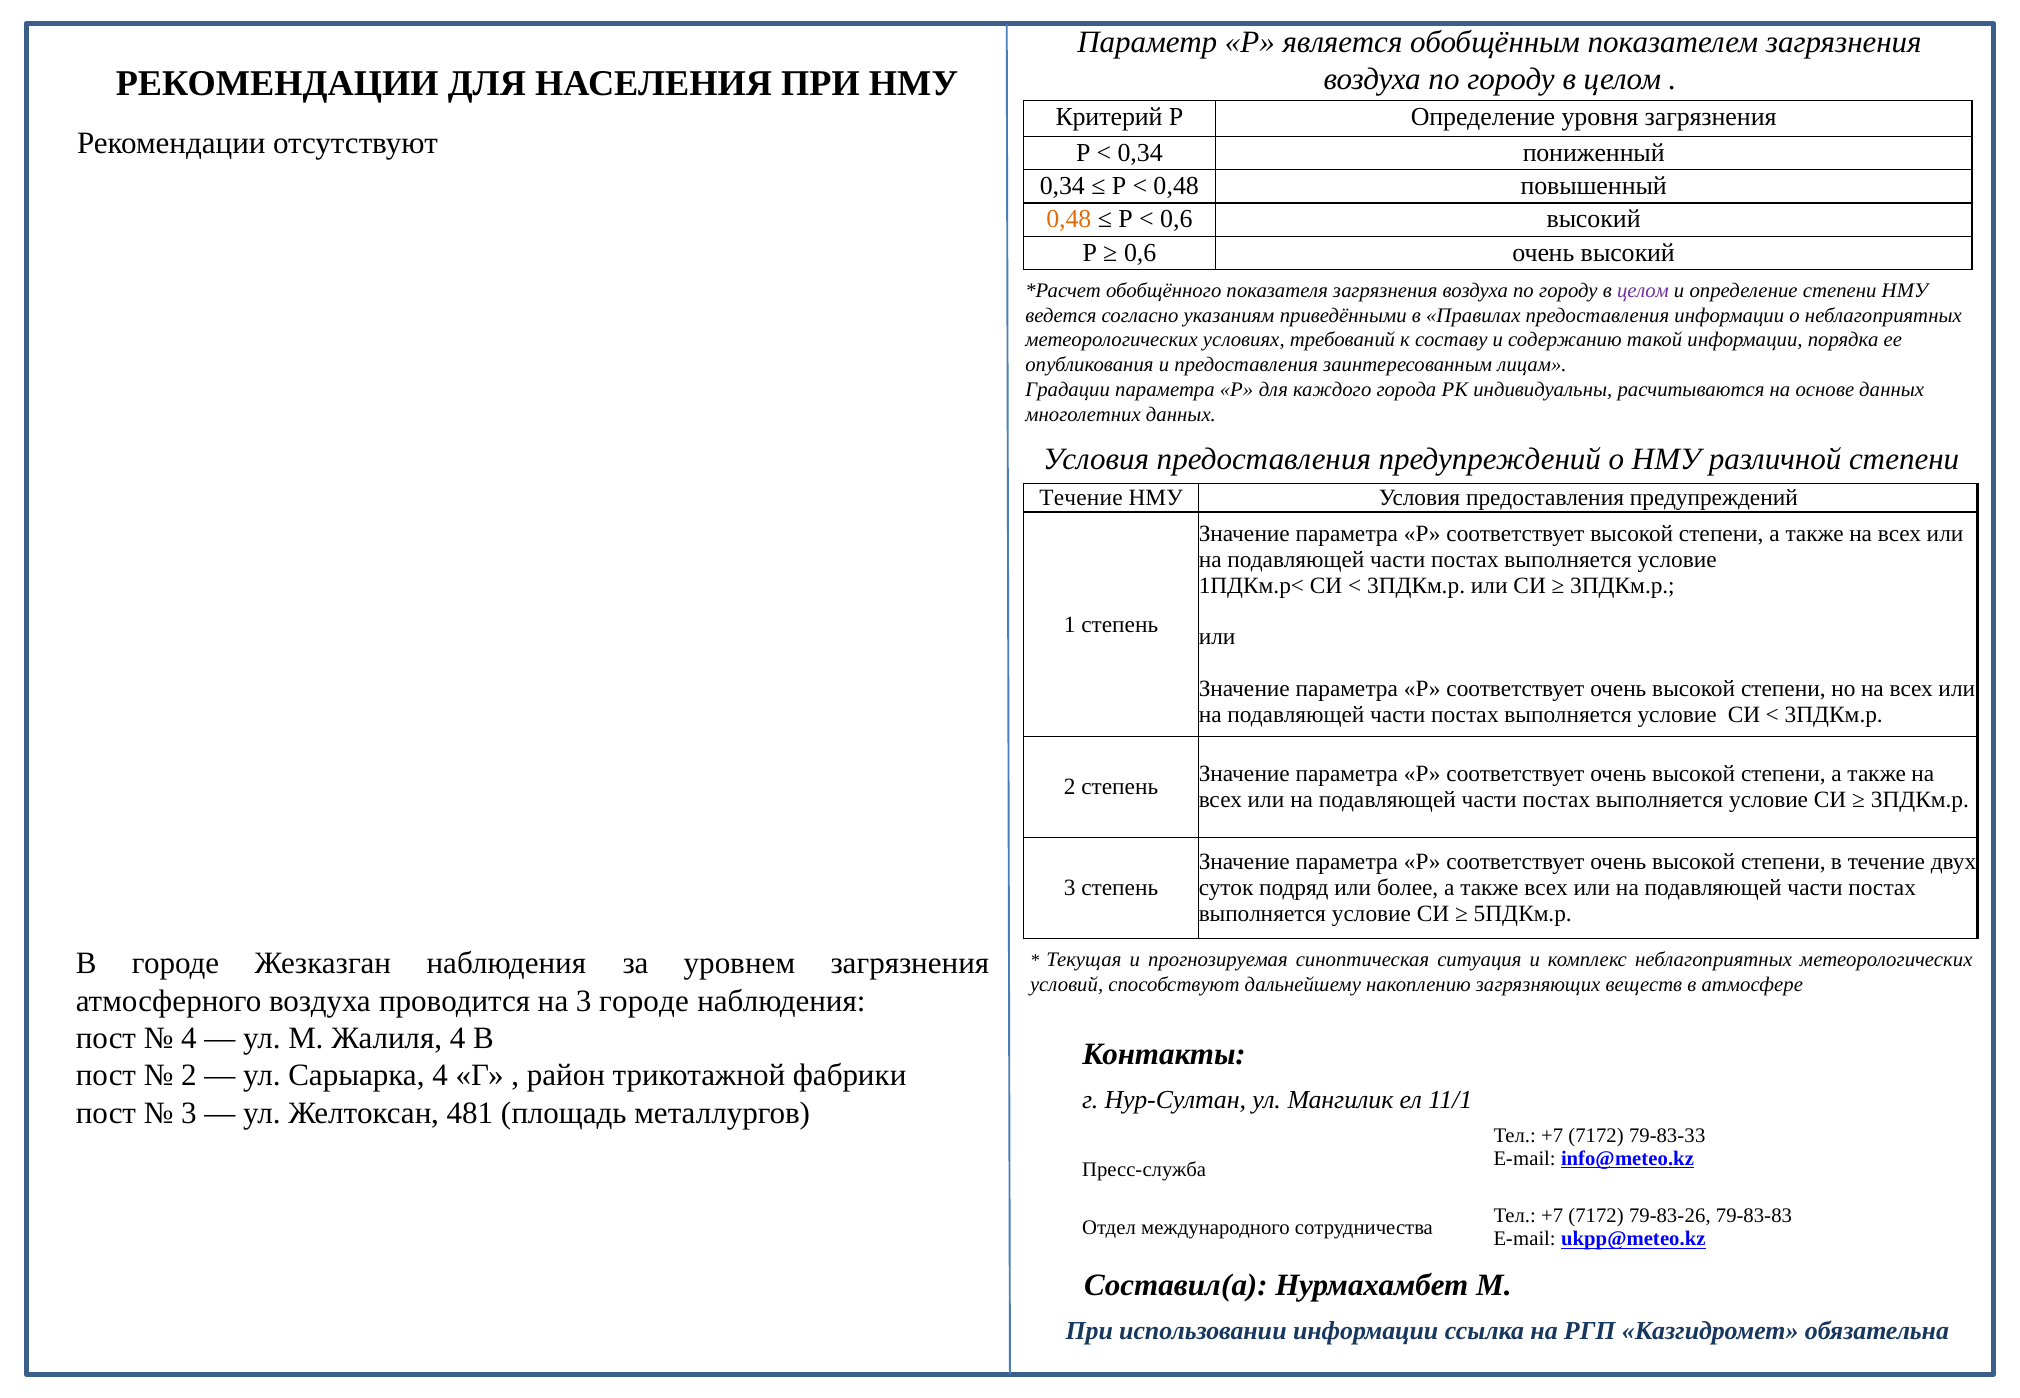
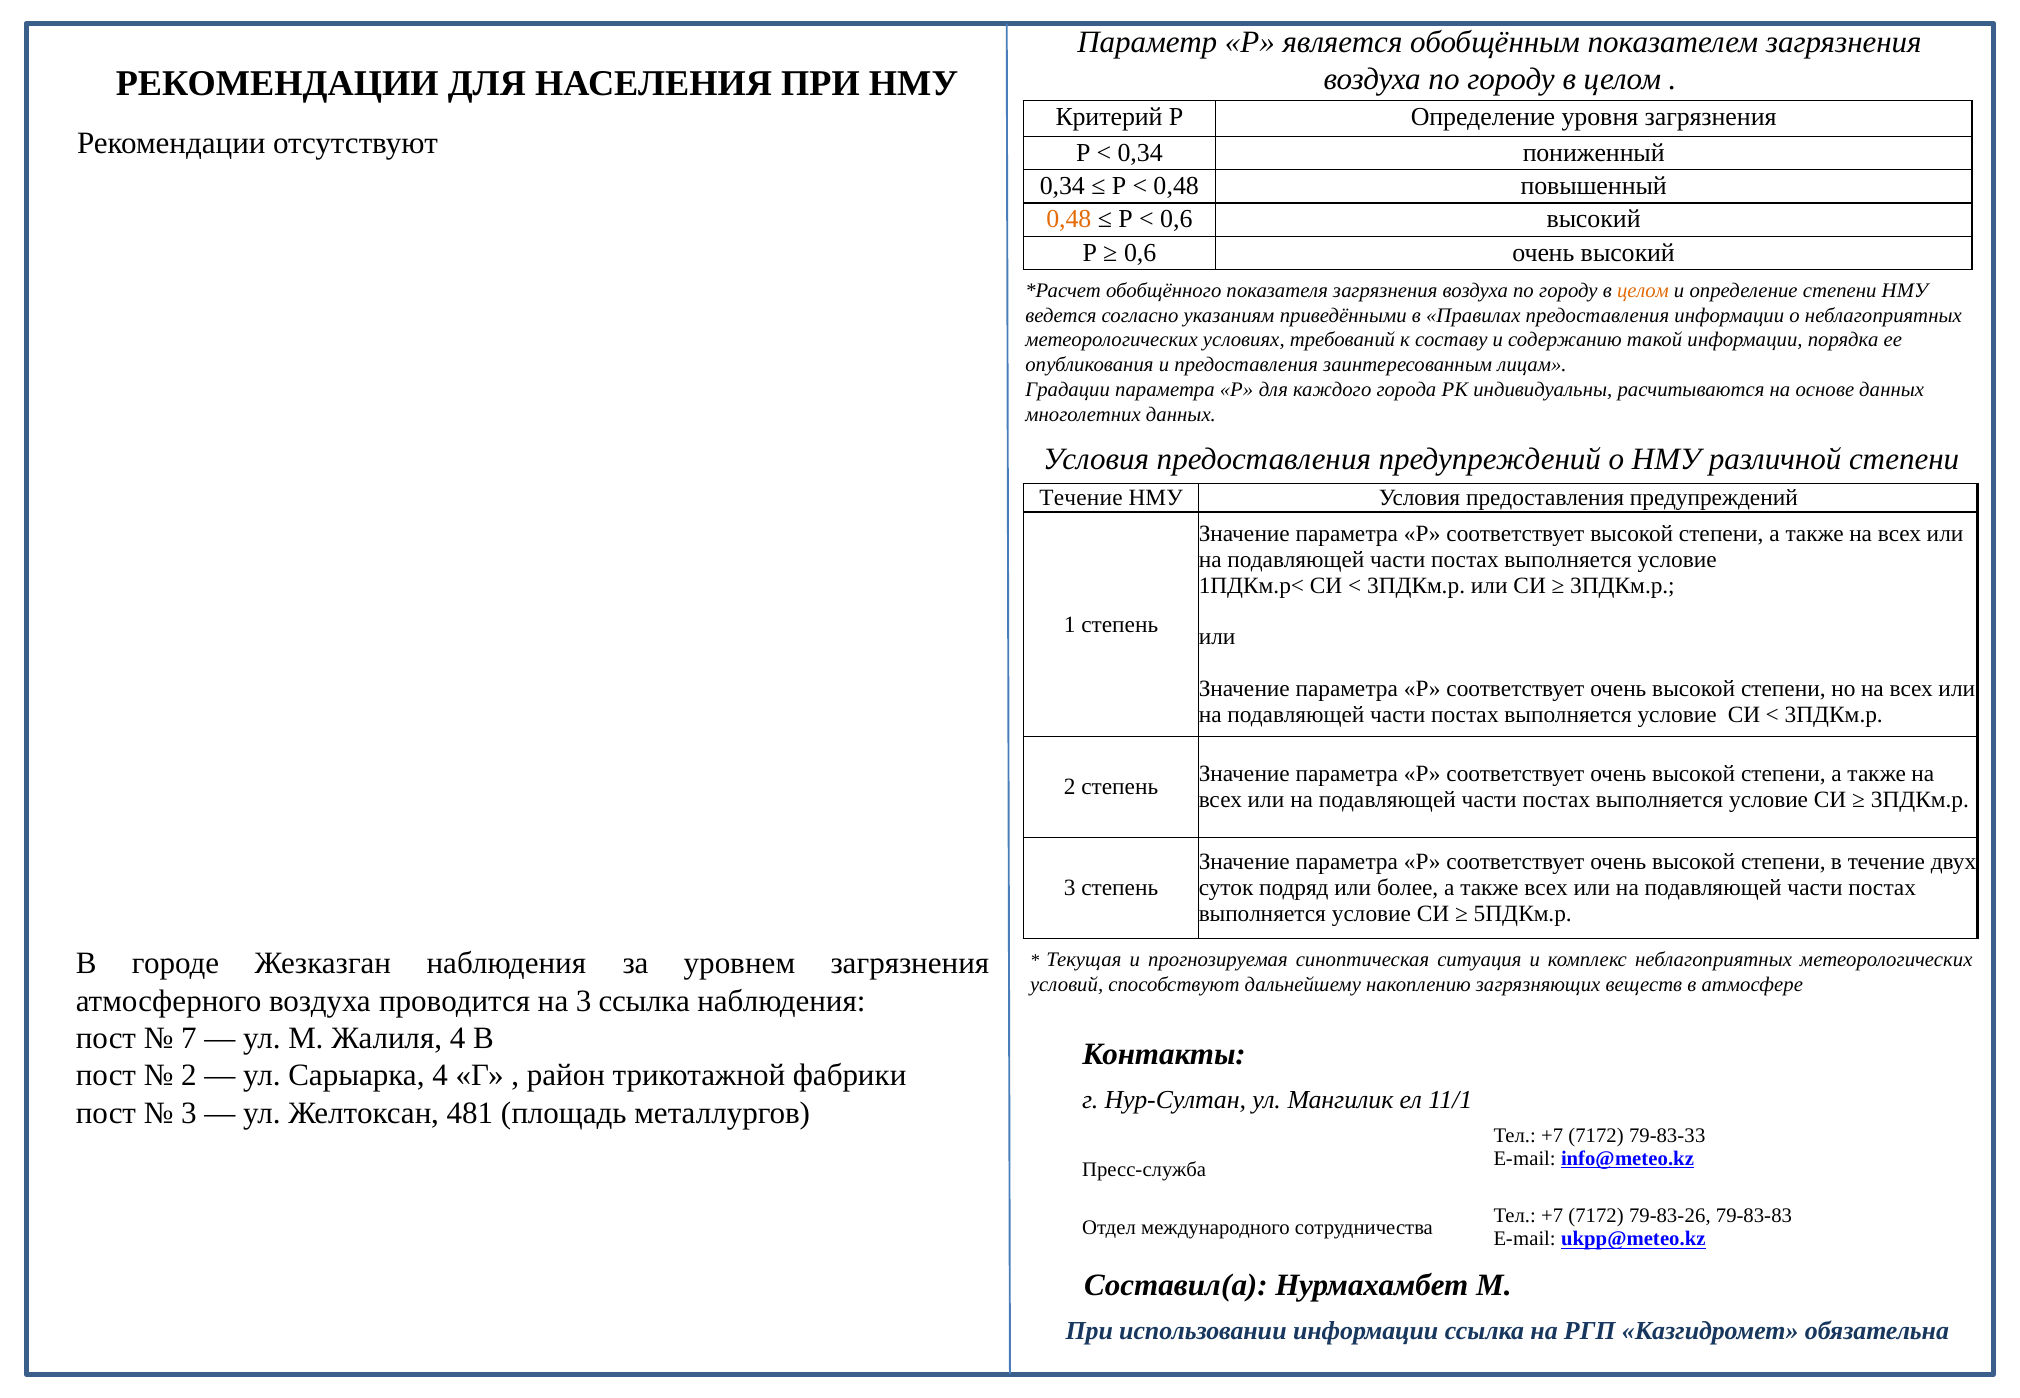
целом at (1643, 291) colour: purple -> orange
3 городе: городе -> ссылка
4 at (189, 1039): 4 -> 7
